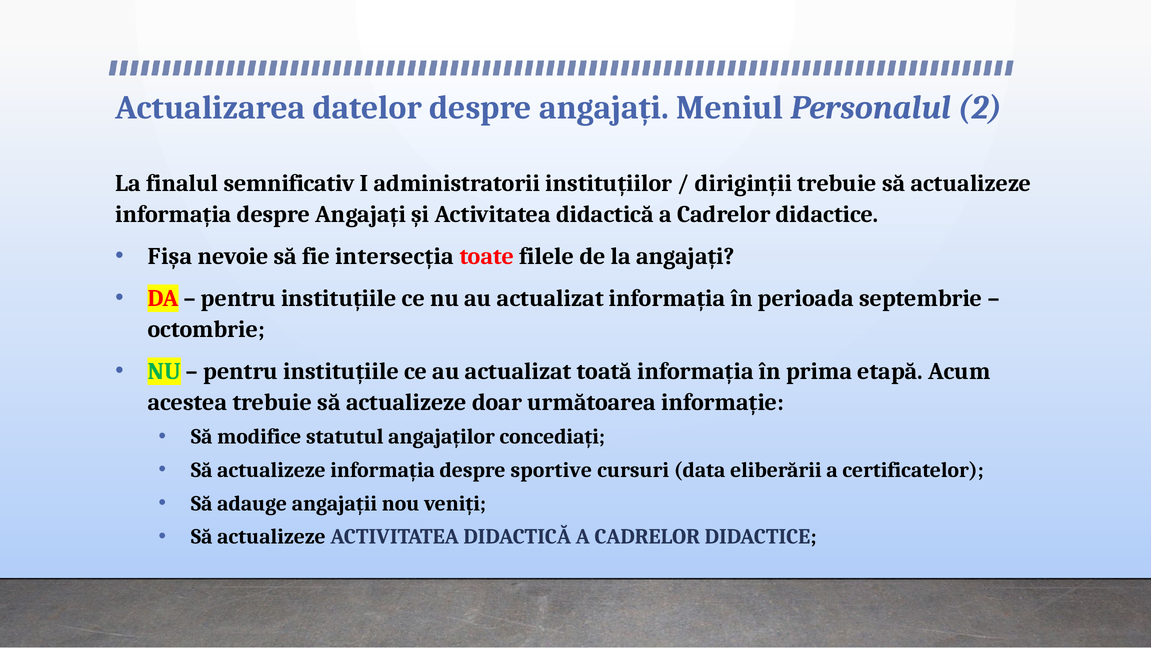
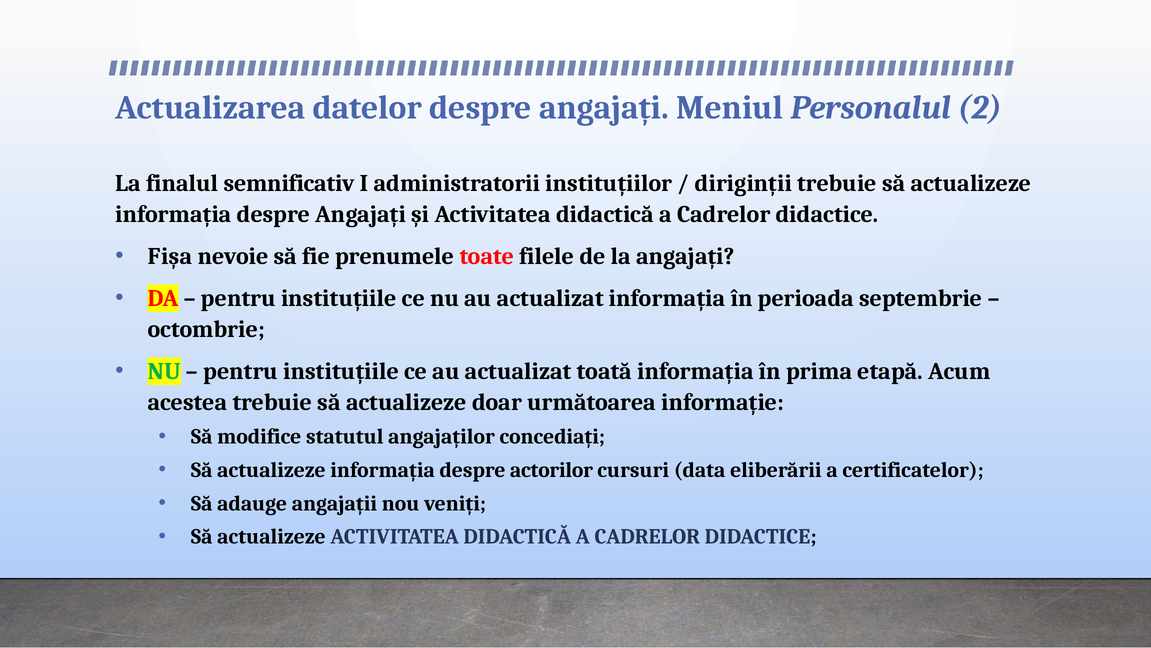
intersecția: intersecția -> prenumele
sportive: sportive -> actorilor
